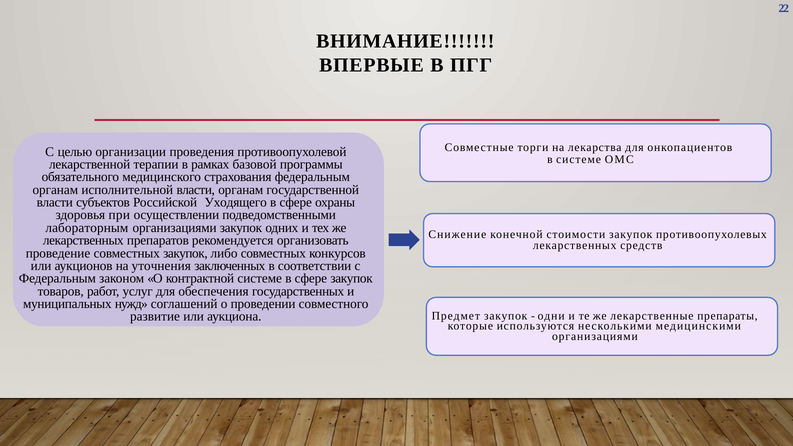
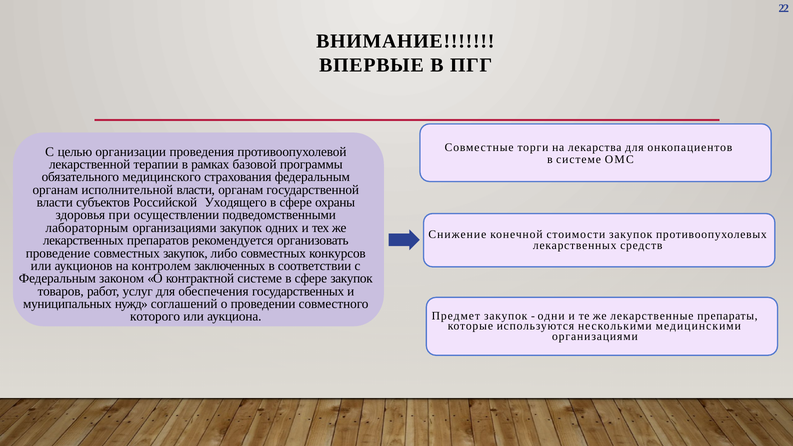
уточнения: уточнения -> контролем
развитие: развитие -> которого
